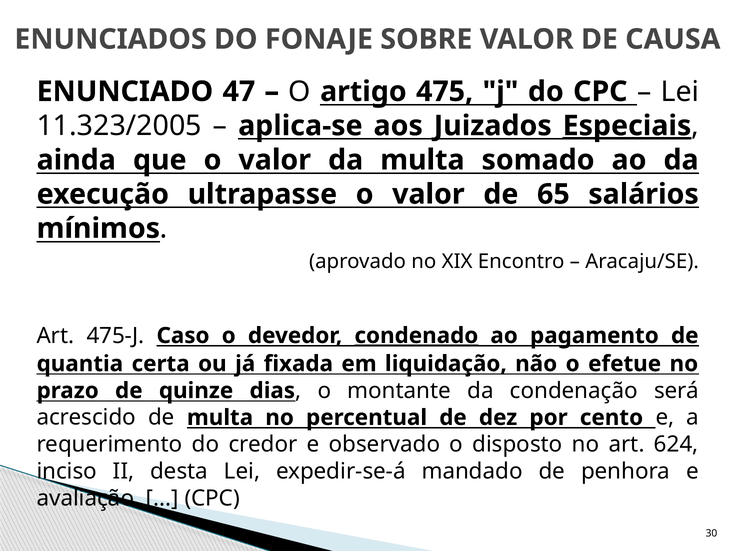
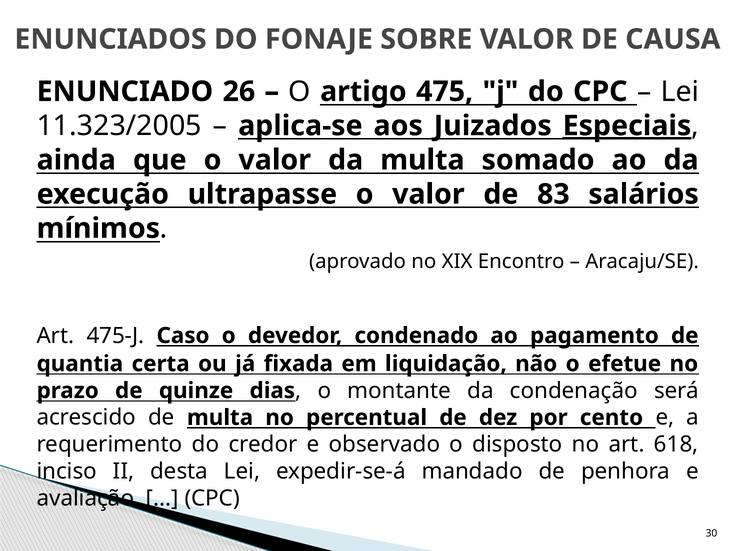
47: 47 -> 26
65: 65 -> 83
condenado underline: present -> none
624: 624 -> 618
